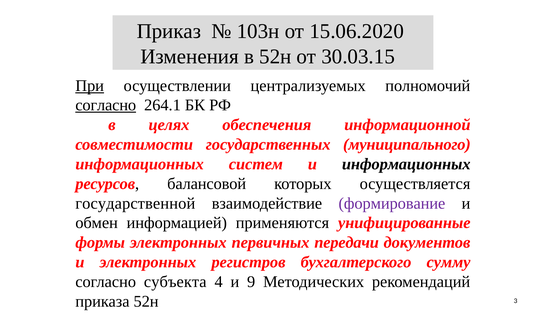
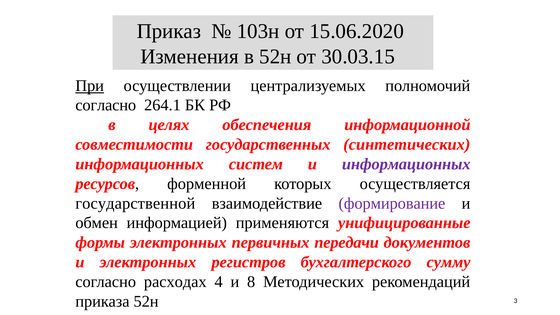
согласно at (106, 105) underline: present -> none
муниципального: муниципального -> синтетических
информационных at (406, 164) colour: black -> purple
балансовой: балансовой -> форменной
субъекта: субъекта -> расходах
9: 9 -> 8
